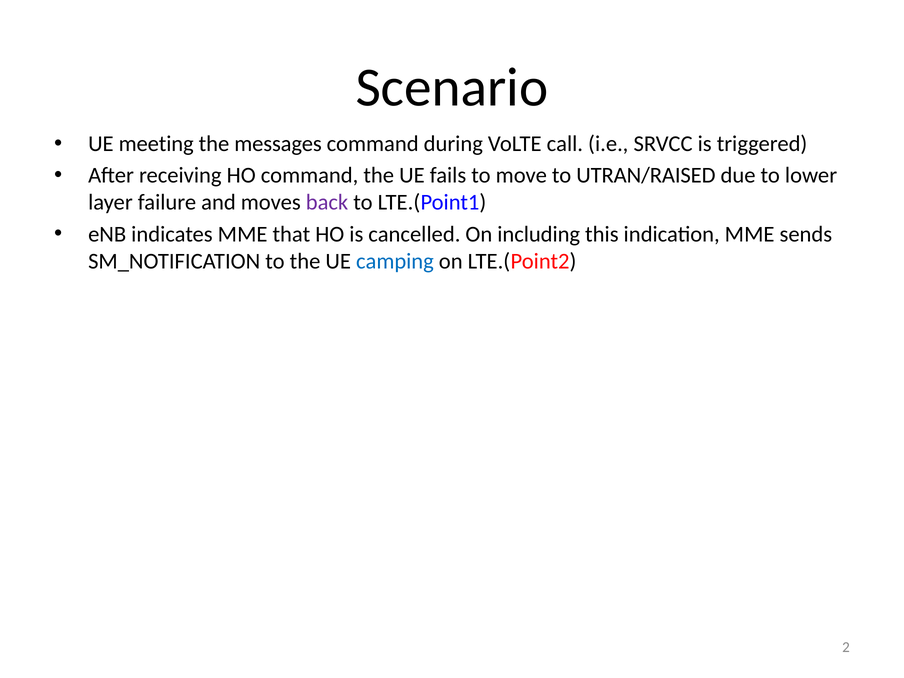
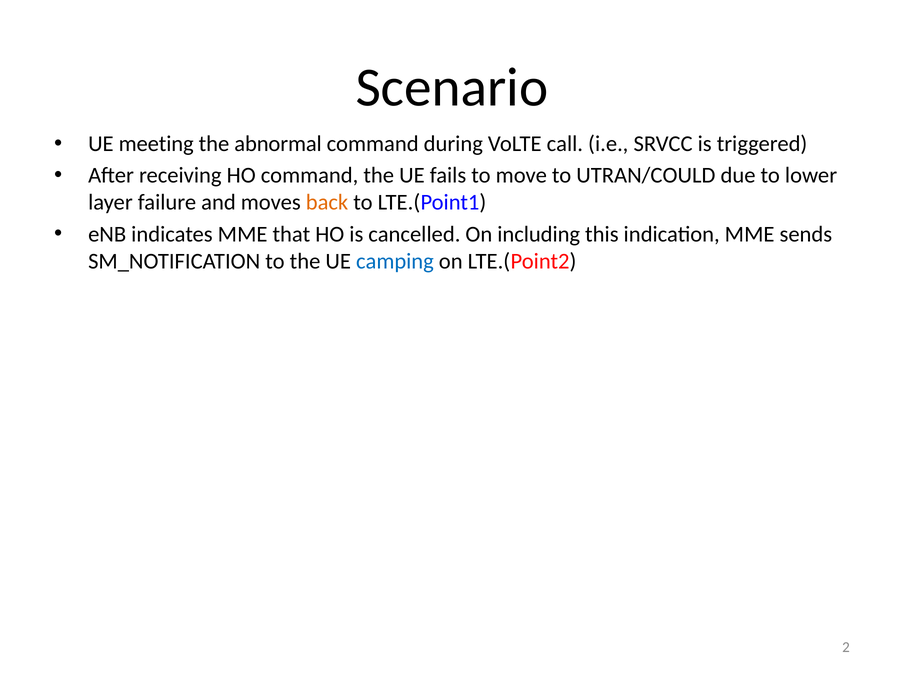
messages: messages -> abnormal
UTRAN/RAISED: UTRAN/RAISED -> UTRAN/COULD
back colour: purple -> orange
